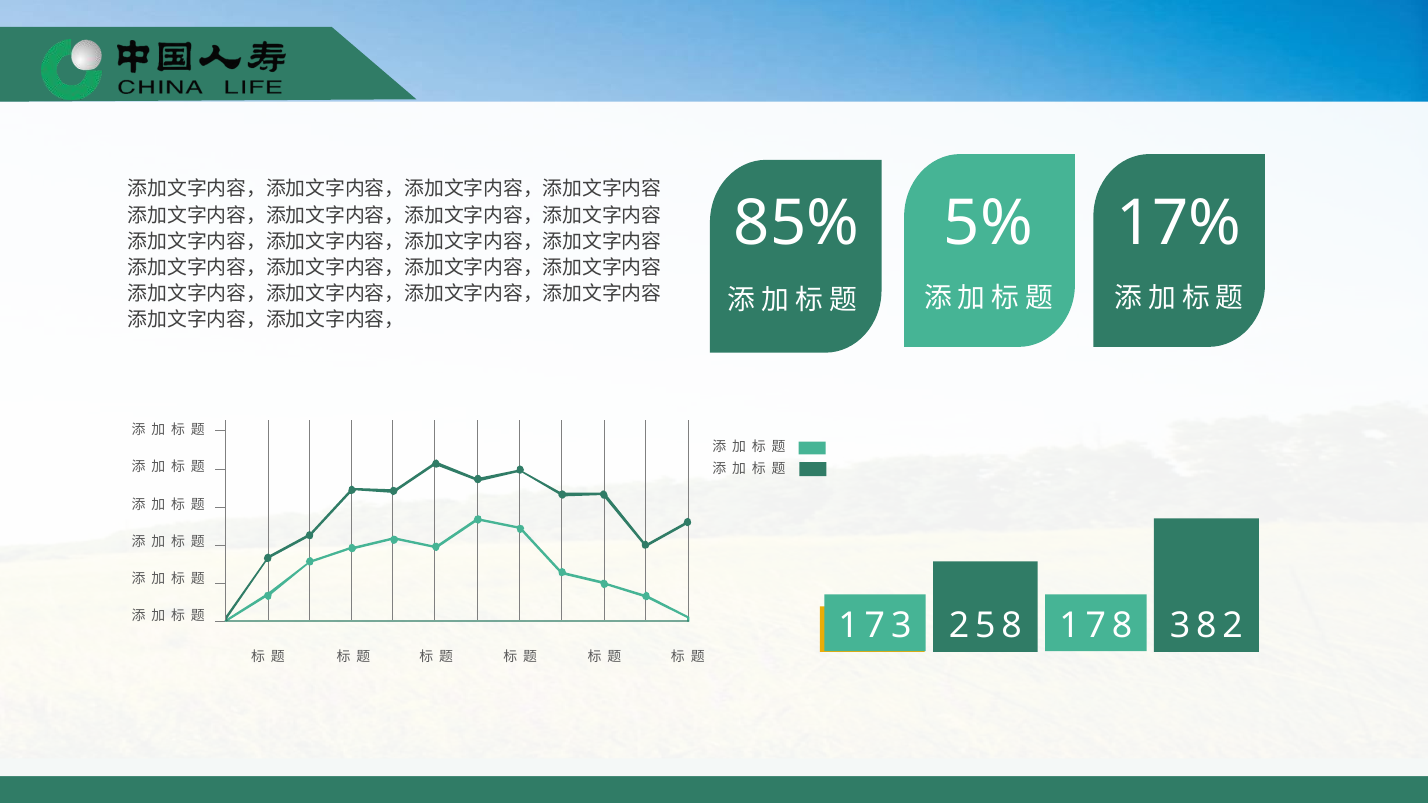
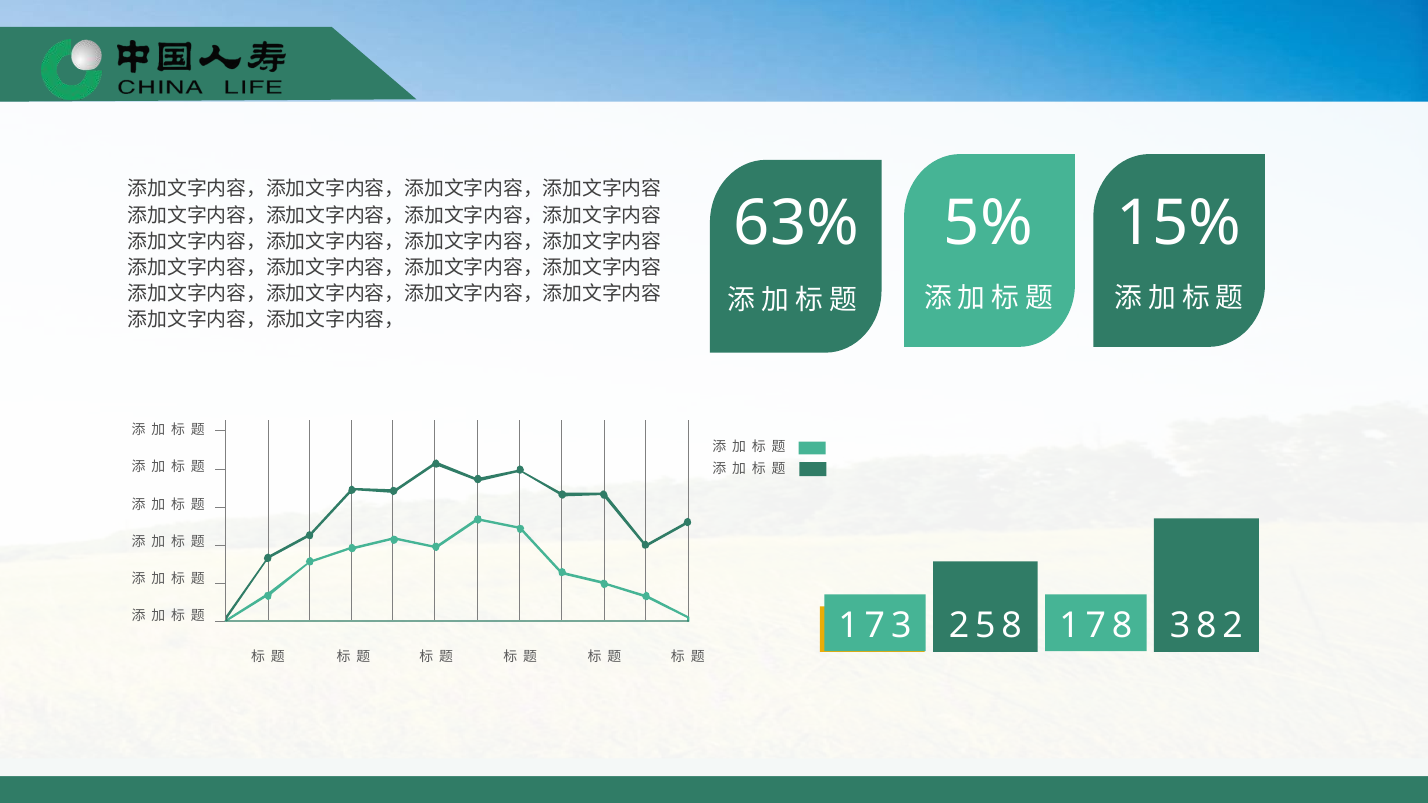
85%: 85% -> 63%
17%: 17% -> 15%
